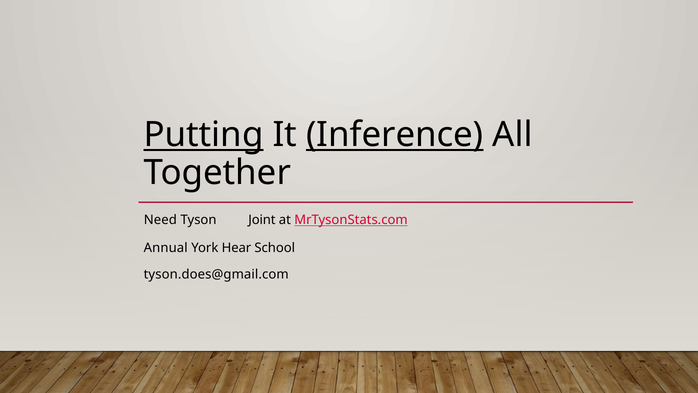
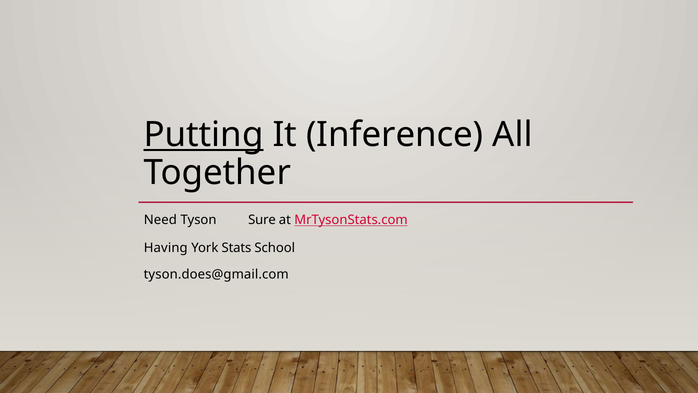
Inference underline: present -> none
Joint: Joint -> Sure
Annual: Annual -> Having
Hear: Hear -> Stats
